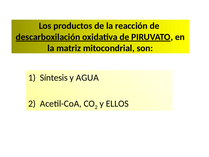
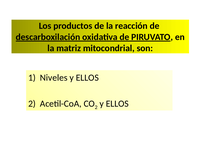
Síntesis: Síntesis -> Niveles
AGUA at (87, 77): AGUA -> ELLOS
